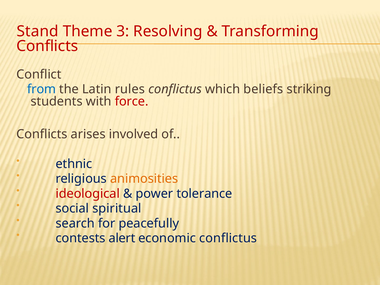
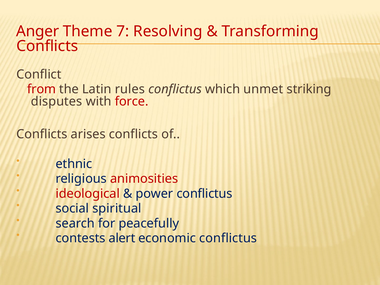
Stand: Stand -> Anger
3: 3 -> 7
from colour: blue -> red
beliefs: beliefs -> unmet
students: students -> disputes
arises involved: involved -> conflicts
animosities colour: orange -> red
power tolerance: tolerance -> conflictus
